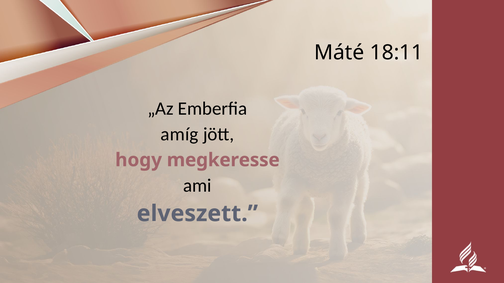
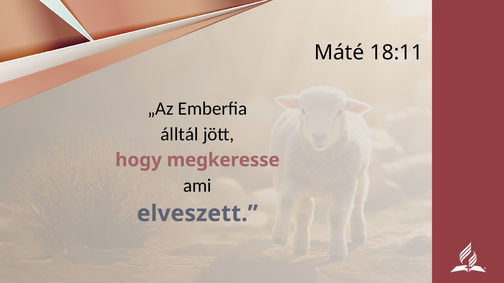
amíg: amíg -> álltál
